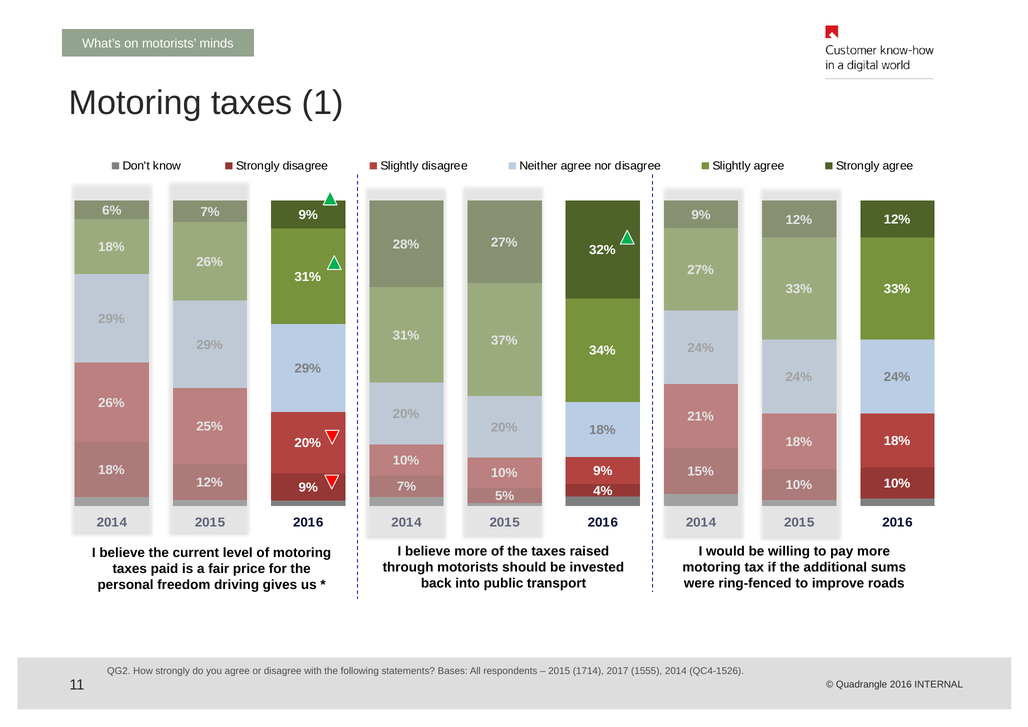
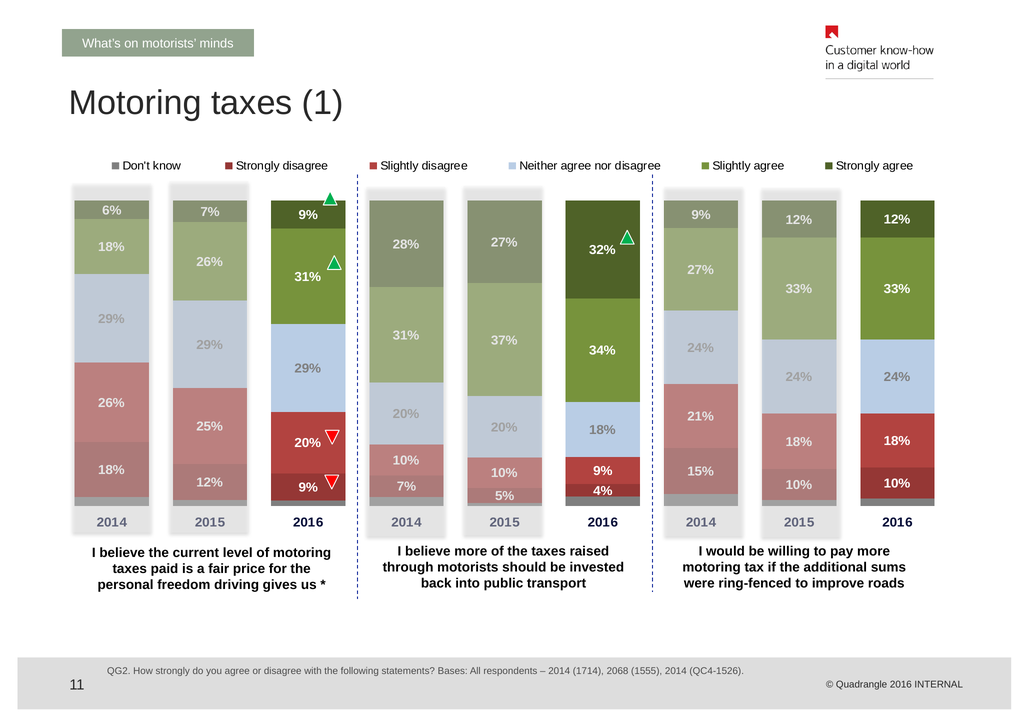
2015 at (559, 672): 2015 -> 2014
2017: 2017 -> 2068
